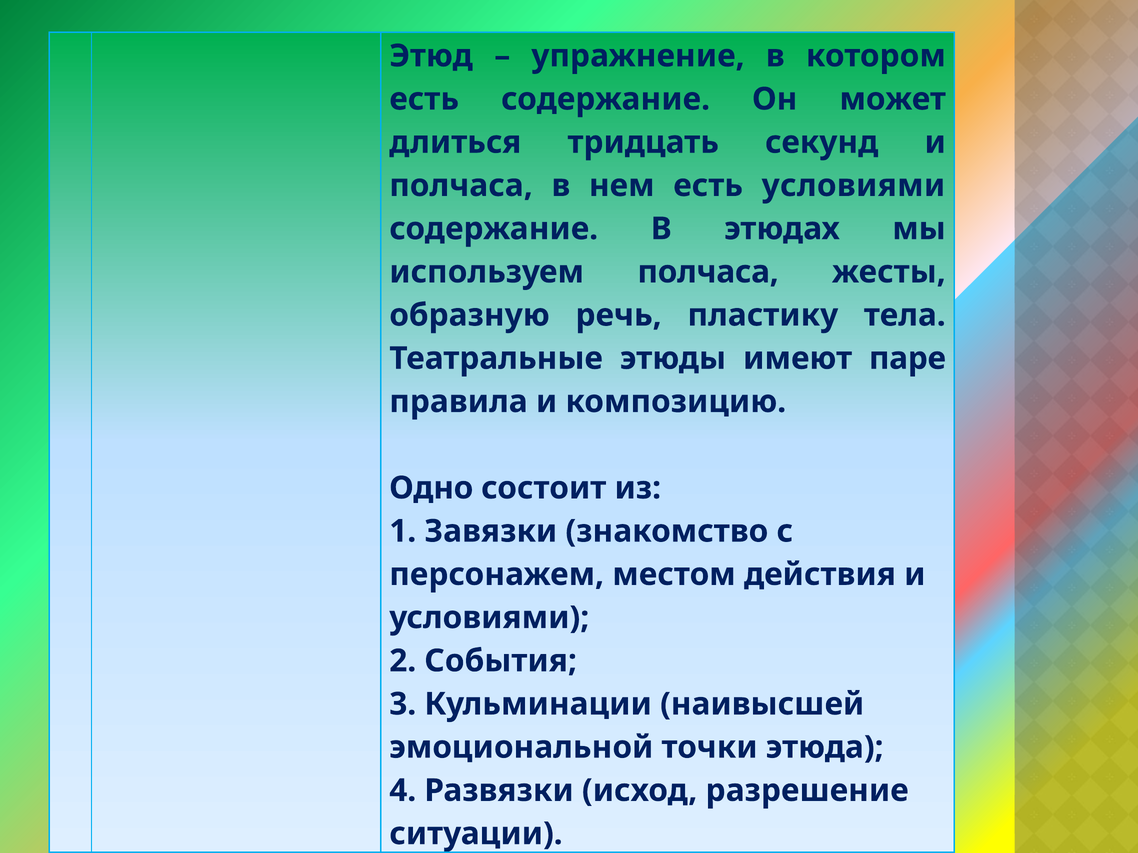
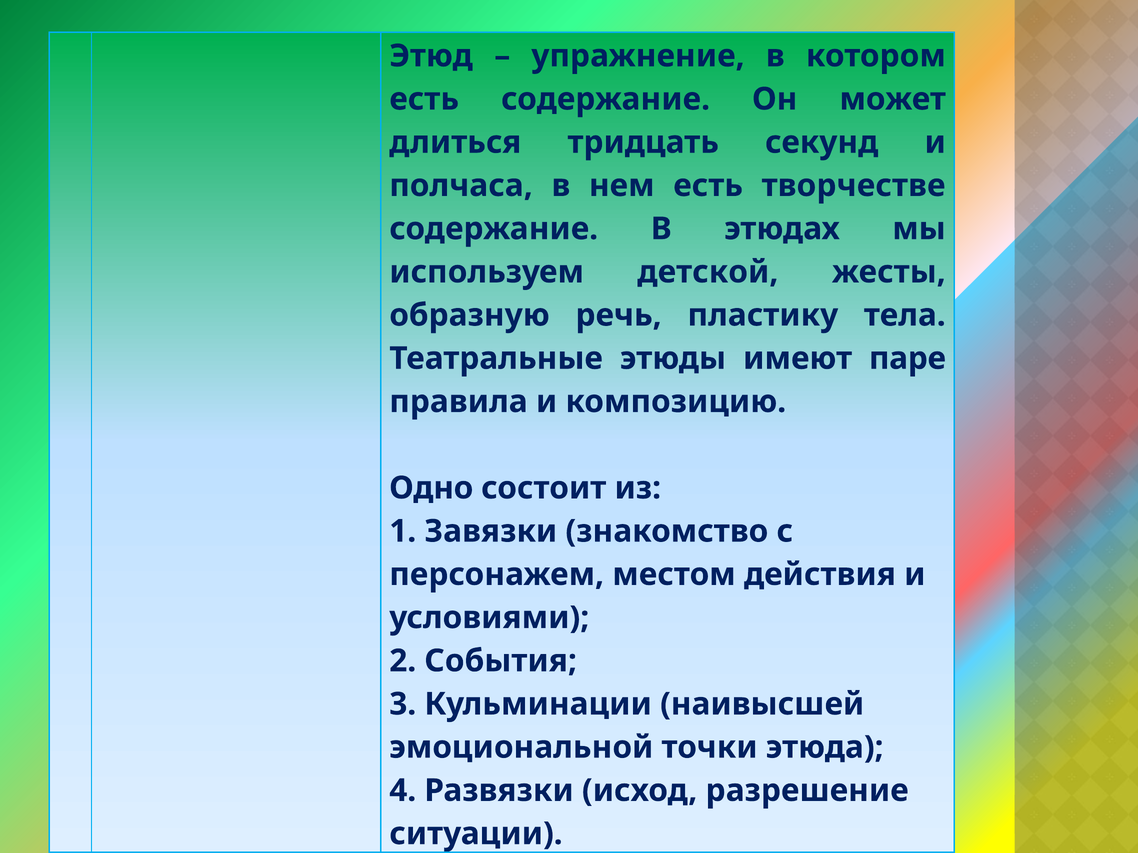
есть условиями: условиями -> творчестве
используем полчаса: полчаса -> детской
